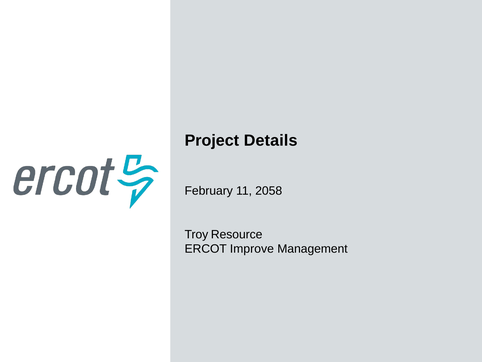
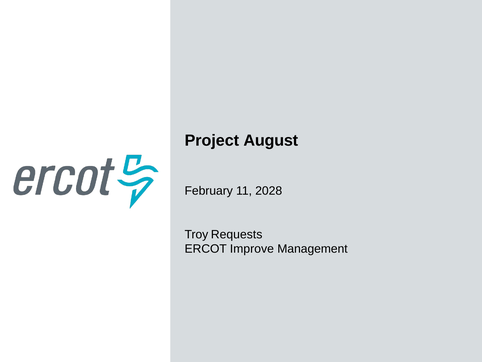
Details: Details -> August
2058: 2058 -> 2028
Resource: Resource -> Requests
